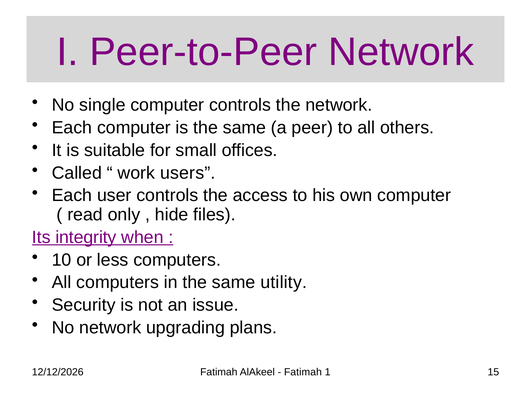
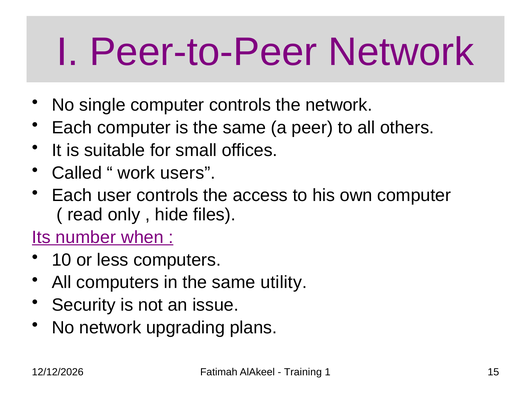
integrity: integrity -> number
Fatimah at (303, 372): Fatimah -> Training
